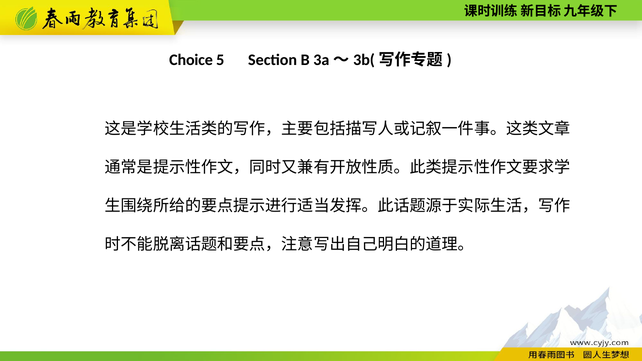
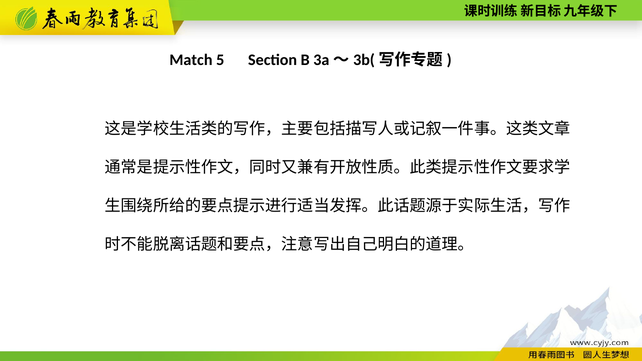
Choice: Choice -> Match
